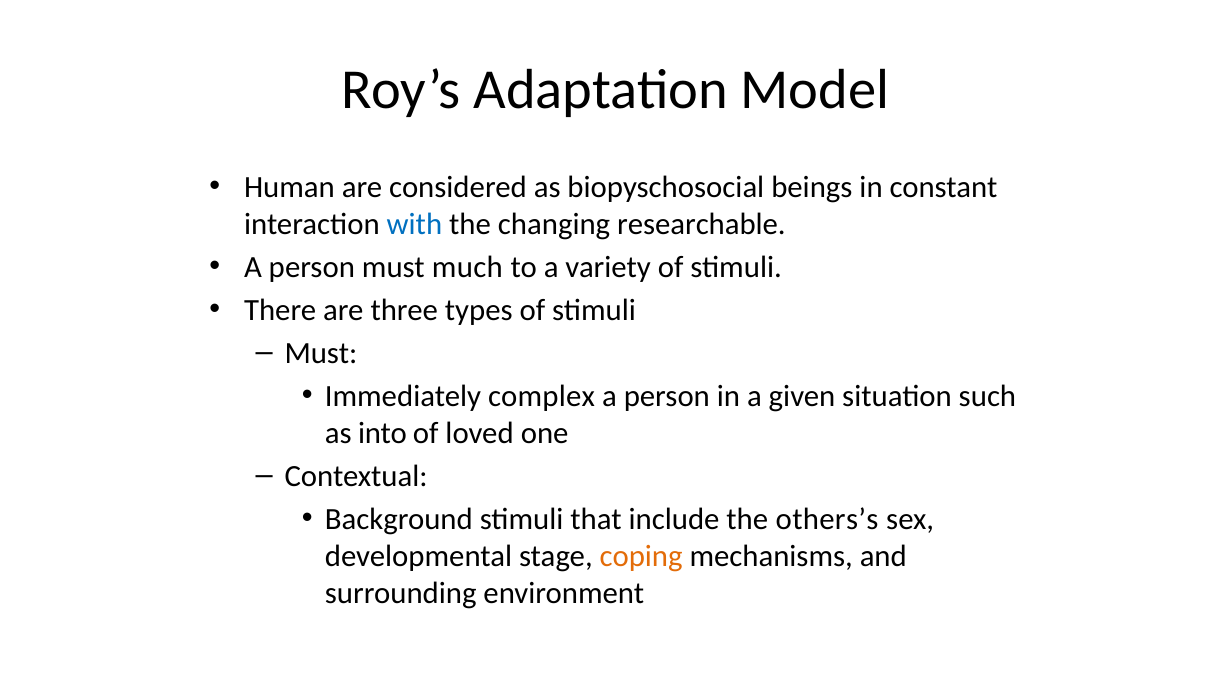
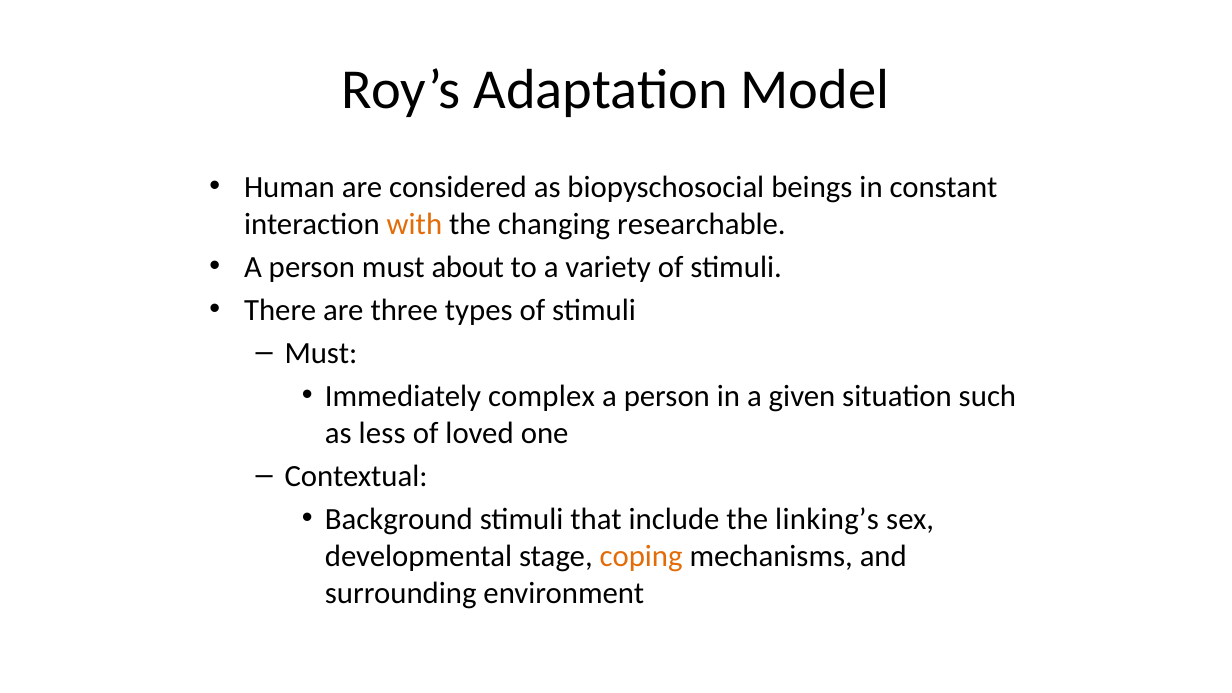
with colour: blue -> orange
much: much -> about
into: into -> less
others’s: others’s -> linking’s
